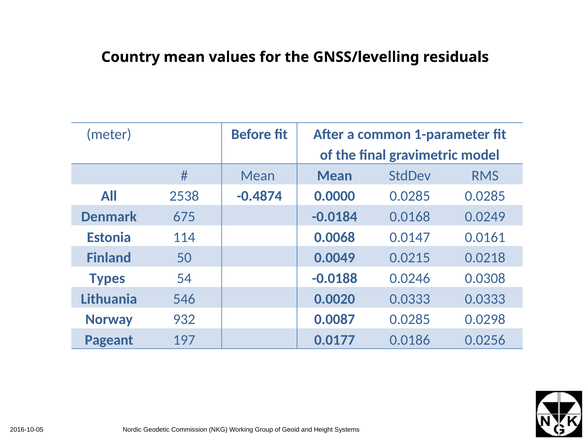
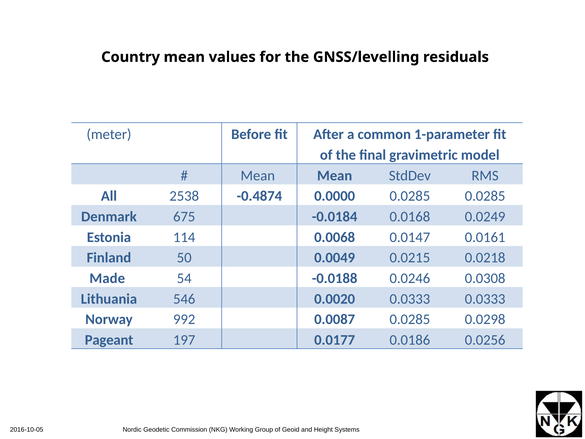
Types: Types -> Made
932: 932 -> 992
